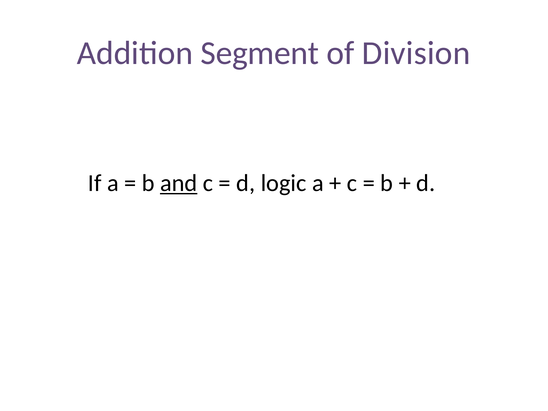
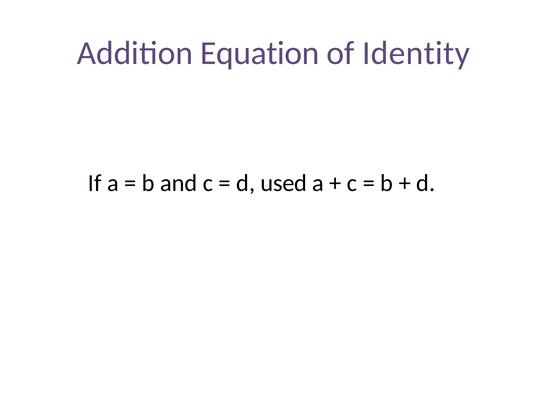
Segment: Segment -> Equation
Division: Division -> Identity
and underline: present -> none
logic: logic -> used
